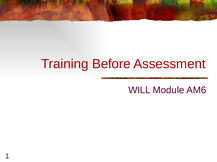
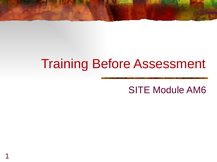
WILL: WILL -> SITE
